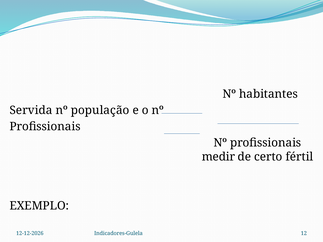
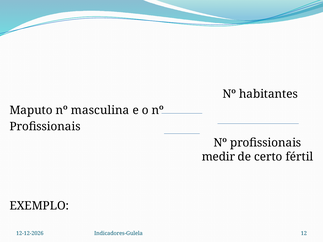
Servida: Servida -> Maputo
população: população -> masculina
